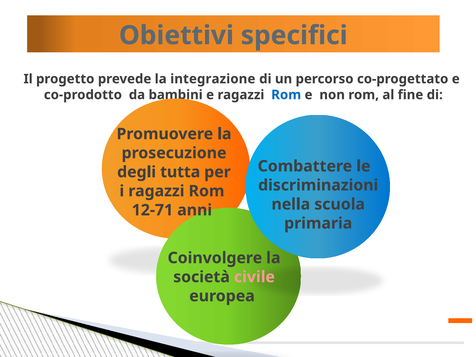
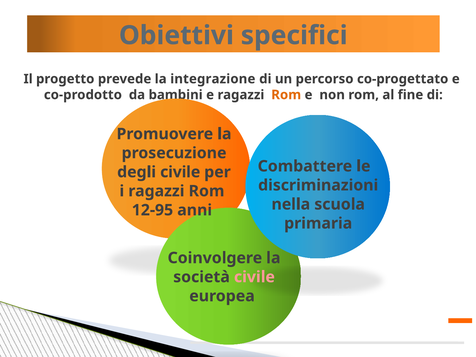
Rom at (286, 95) colour: blue -> orange
degli tutta: tutta -> civile
12-71: 12-71 -> 12-95
